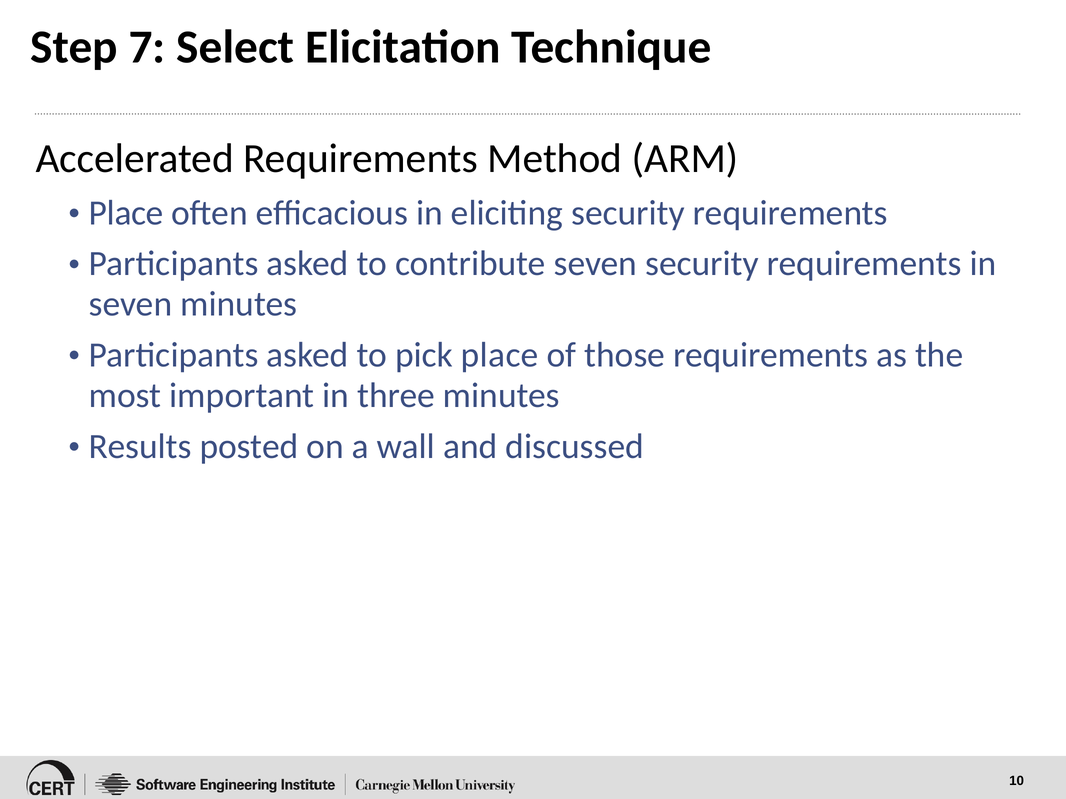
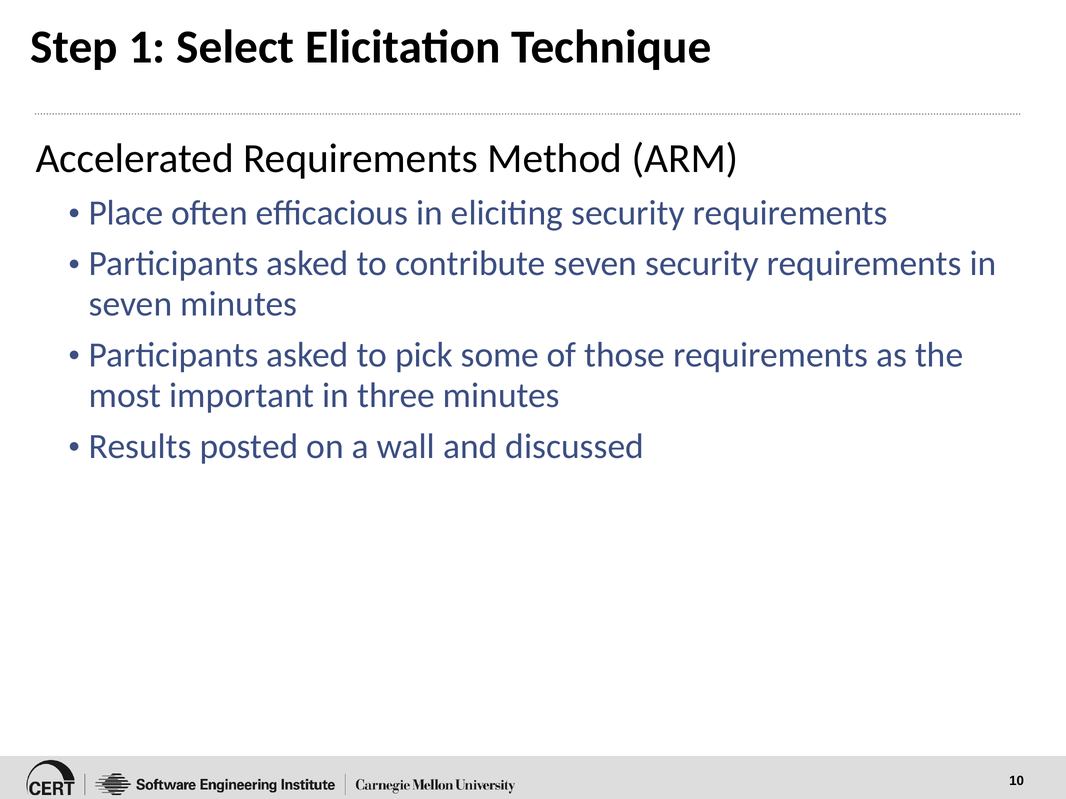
7: 7 -> 1
pick place: place -> some
